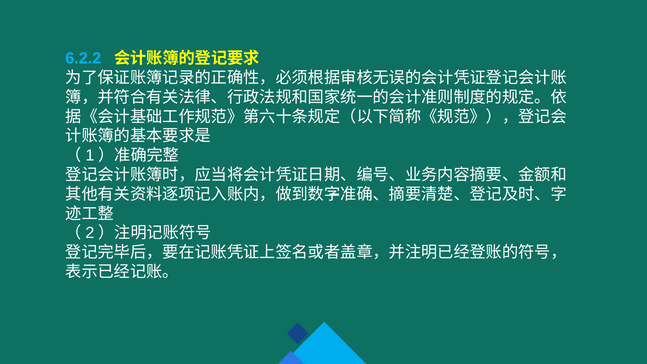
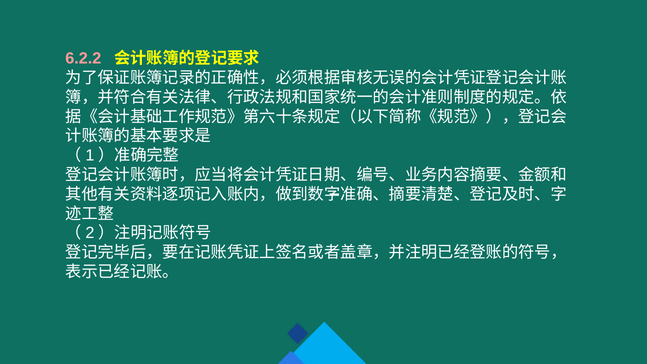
6.2.2 colour: light blue -> pink
